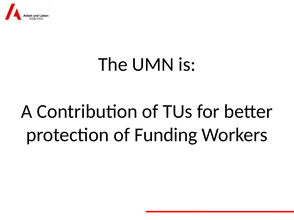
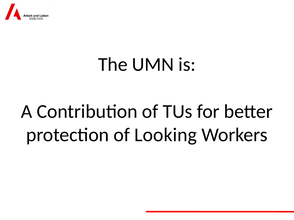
Funding: Funding -> Looking
